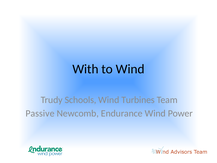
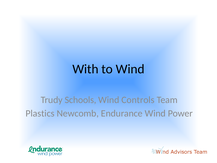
Turbines: Turbines -> Controls
Passive: Passive -> Plastics
